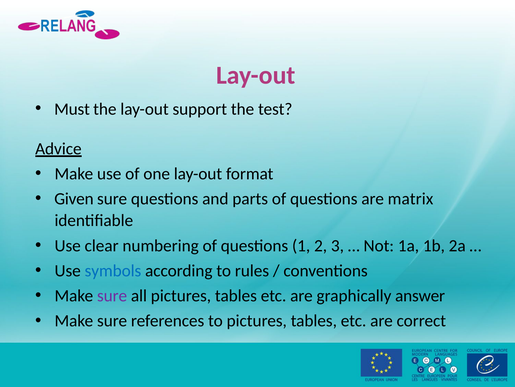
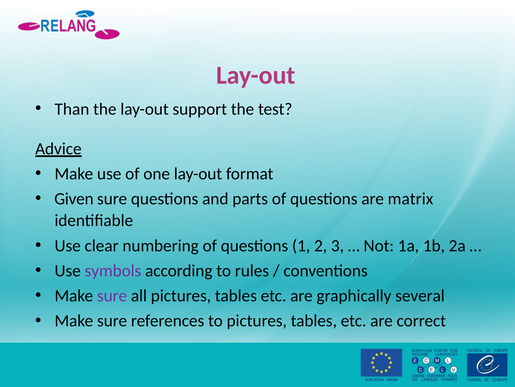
Must: Must -> Than
symbols colour: blue -> purple
answer: answer -> several
